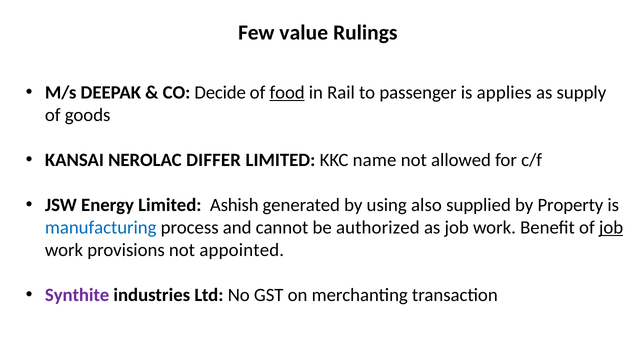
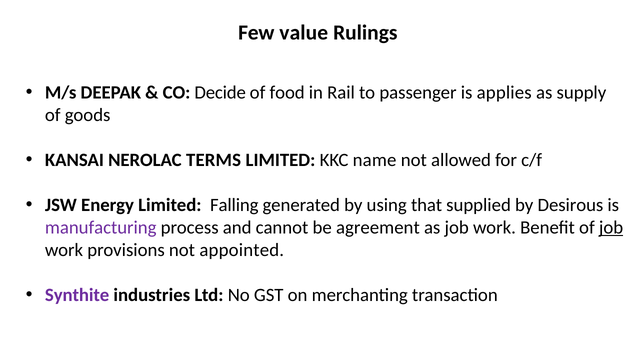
food underline: present -> none
DIFFER: DIFFER -> TERMS
Ashish: Ashish -> Falling
also: also -> that
Property: Property -> Desirous
manufacturing colour: blue -> purple
authorized: authorized -> agreement
